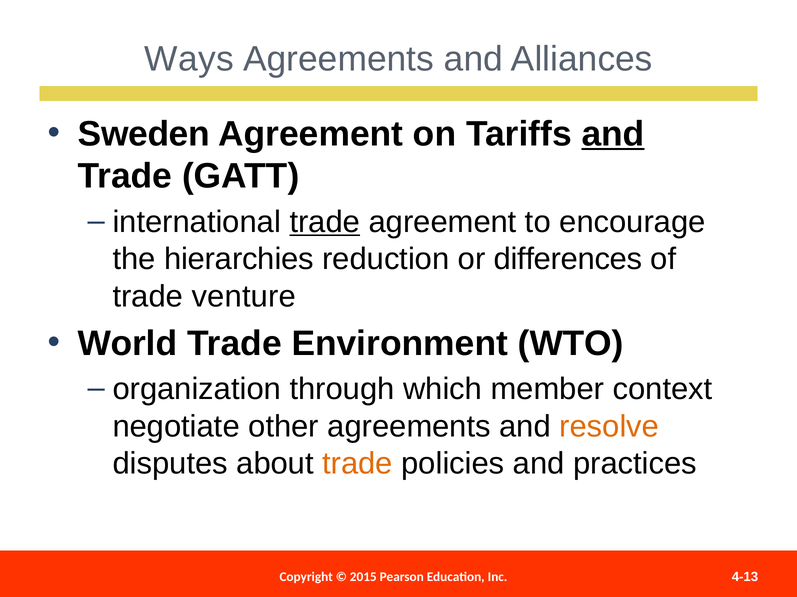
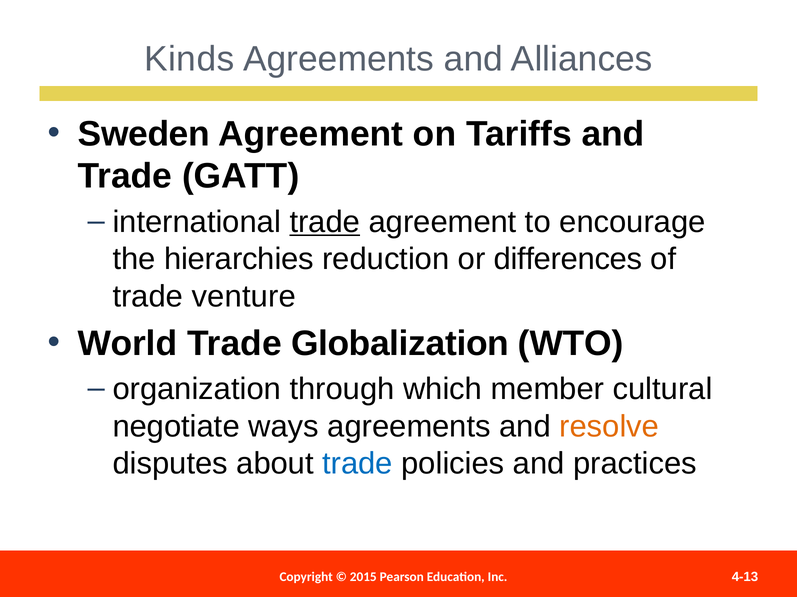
Ways: Ways -> Kinds
and at (613, 134) underline: present -> none
Environment: Environment -> Globalization
context: context -> cultural
other: other -> ways
trade at (357, 464) colour: orange -> blue
